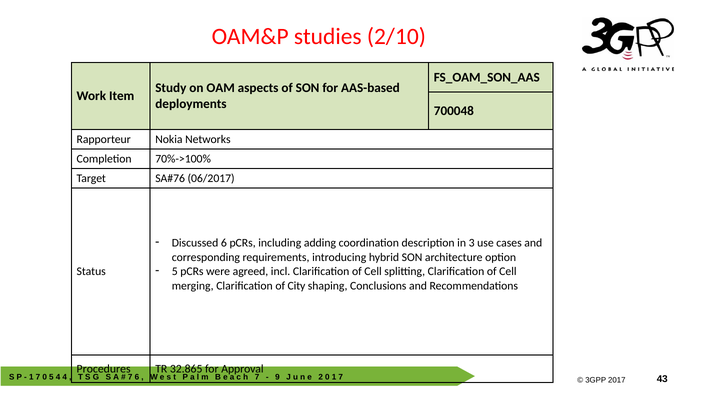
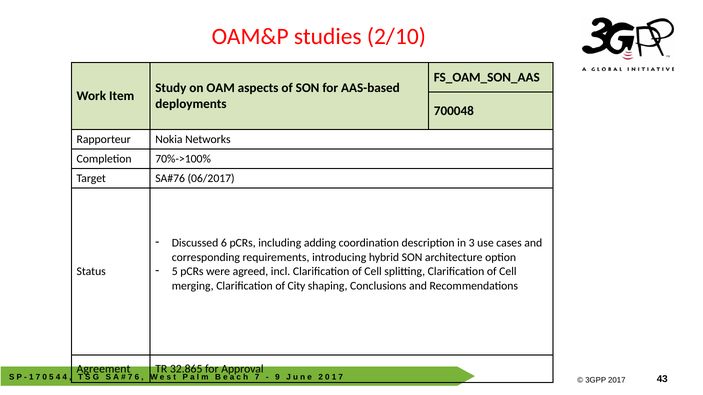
Procedures: Procedures -> Agreement
